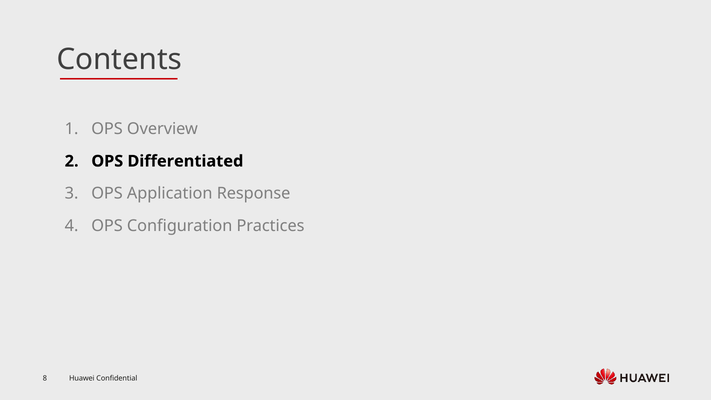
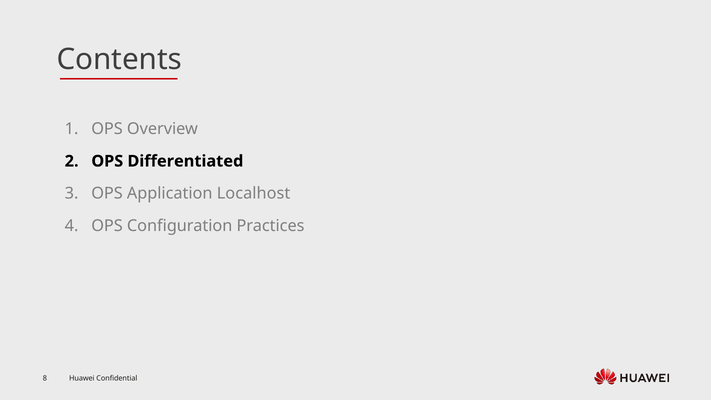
Response: Response -> Localhost
